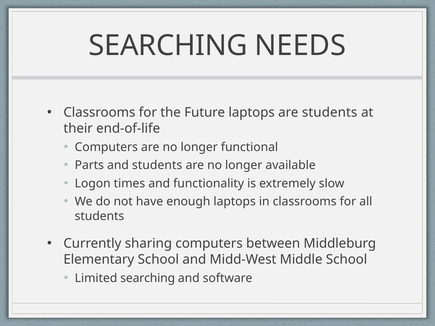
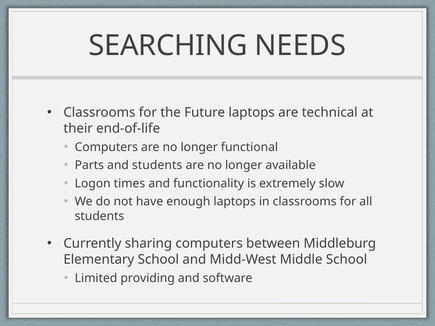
are students: students -> technical
Limited searching: searching -> providing
